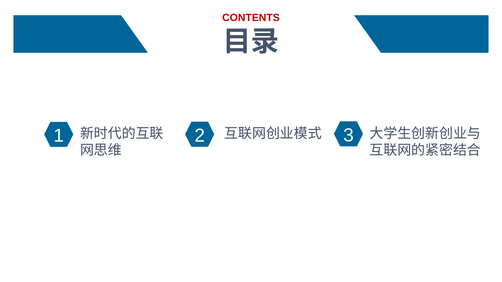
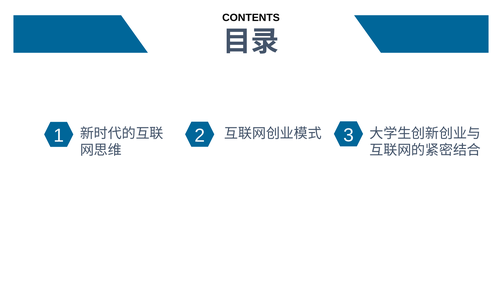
CONTENTS colour: red -> black
